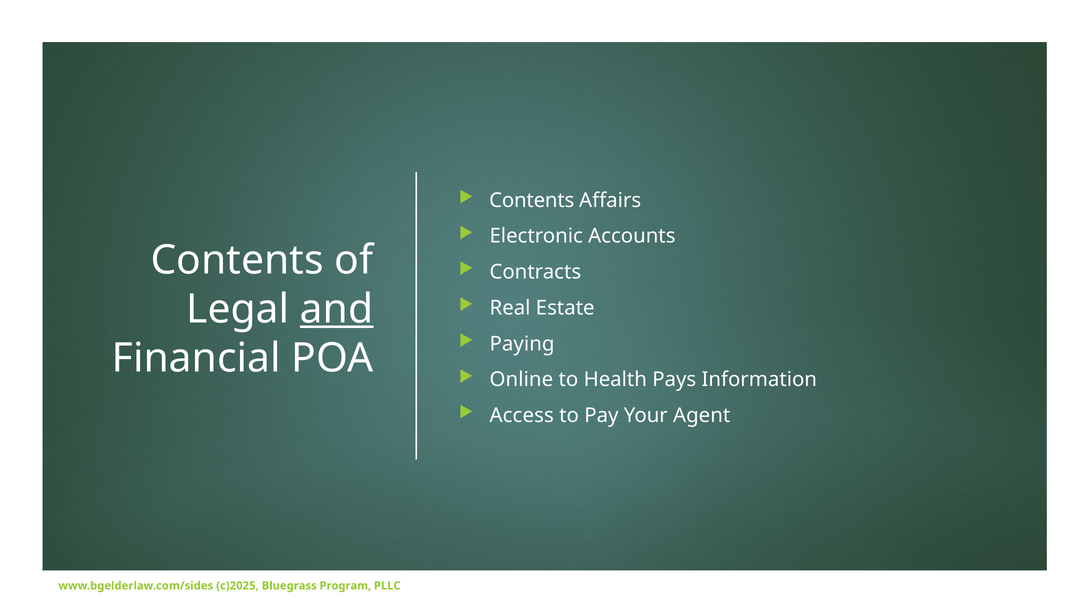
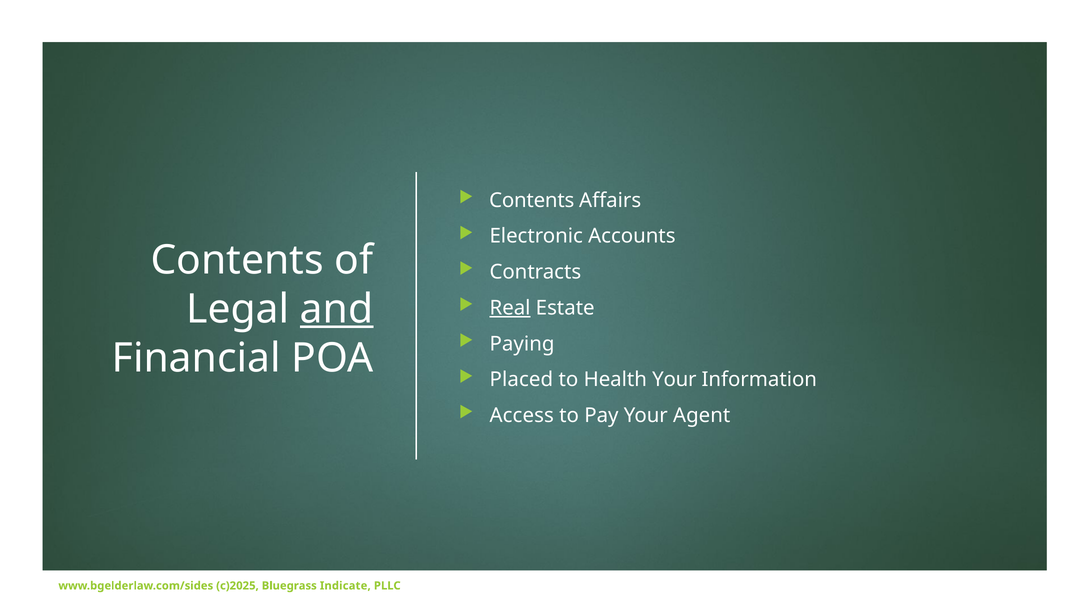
Real underline: none -> present
Online: Online -> Placed
Health Pays: Pays -> Your
Program: Program -> Indicate
